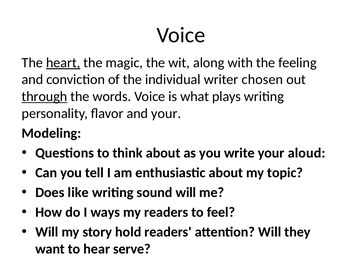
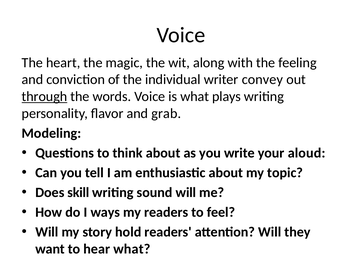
heart underline: present -> none
chosen: chosen -> convey
and your: your -> grab
like: like -> skill
hear serve: serve -> what
